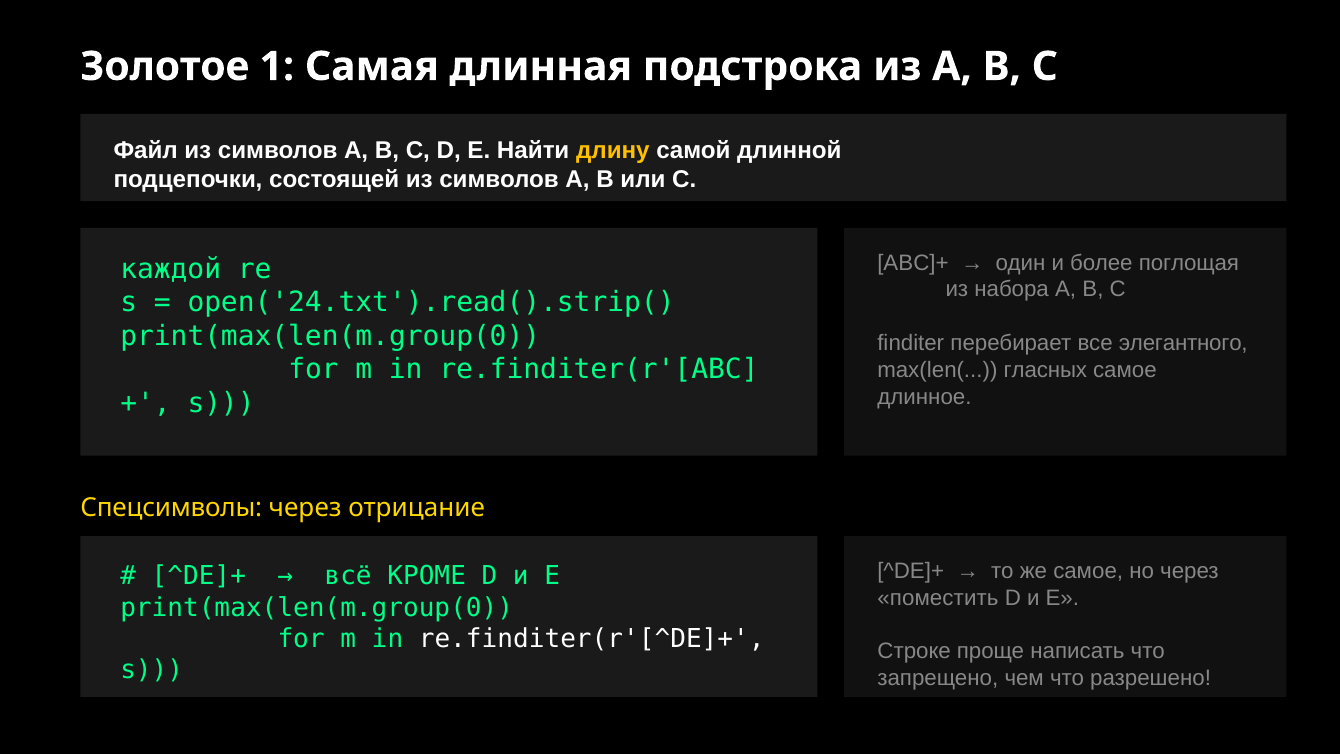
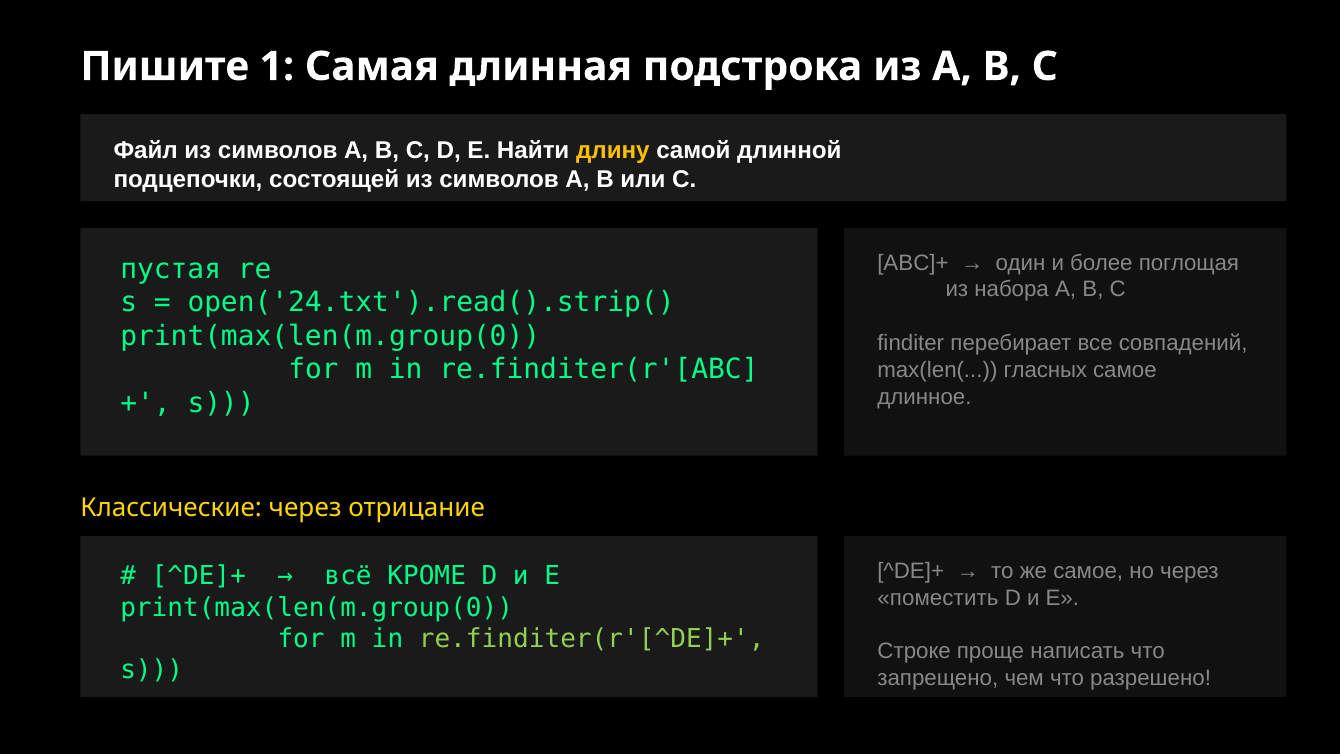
Золотое: Золотое -> Пишите
каждой: каждой -> пустая
элегантного: элегантного -> совпадений
Спецсимволы: Спецсимволы -> Классические
re.finditer(r'[^DE]+ colour: white -> light green
